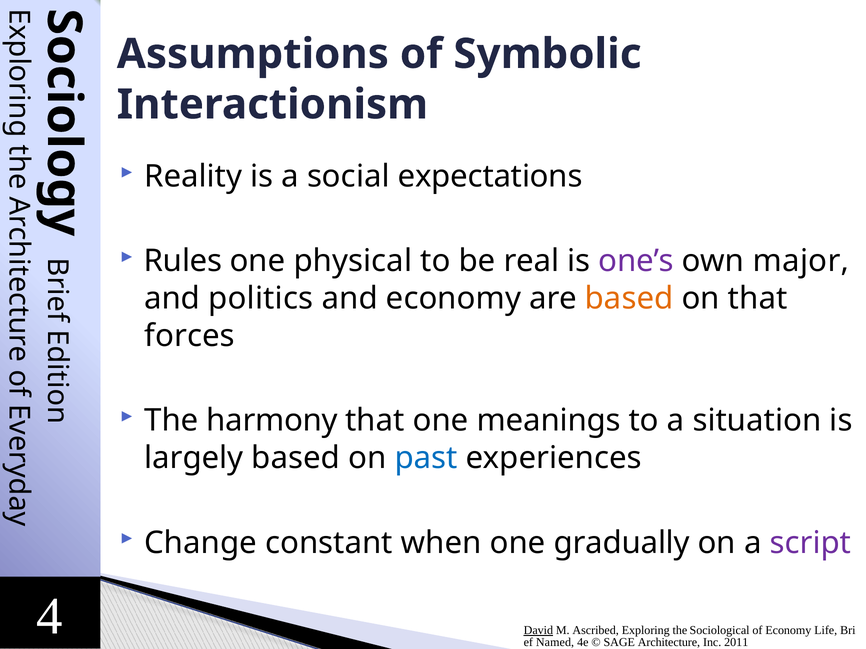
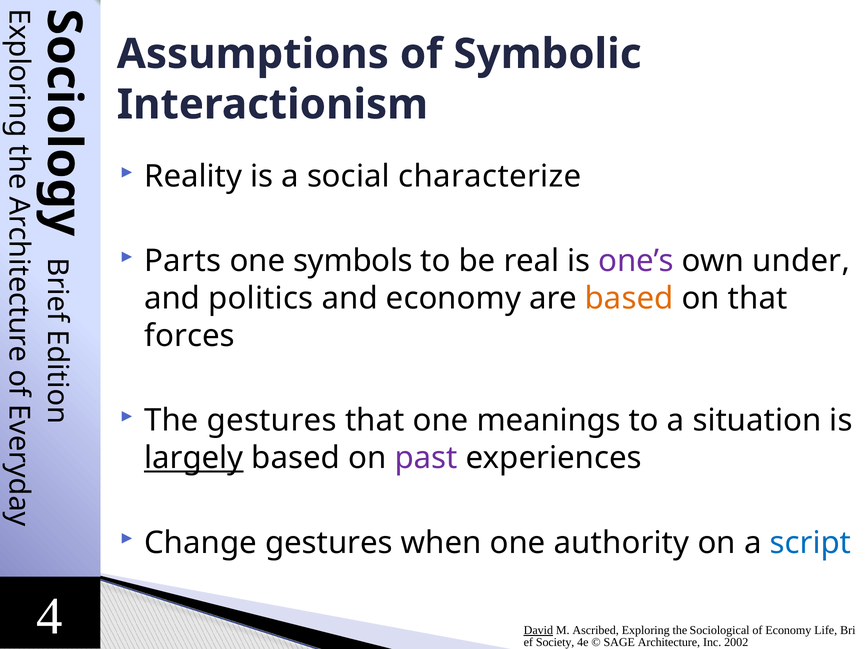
expectations: expectations -> characterize
Rules: Rules -> Parts
physical: physical -> symbols
major: major -> under
The harmony: harmony -> gestures
largely underline: none -> present
past colour: blue -> purple
Change constant: constant -> gestures
gradually: gradually -> authority
script colour: purple -> blue
Named: Named -> Society
2011: 2011 -> 2002
